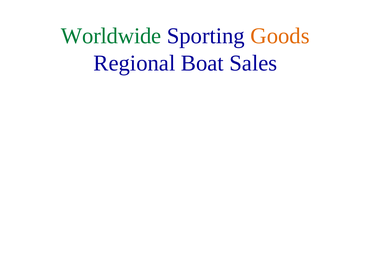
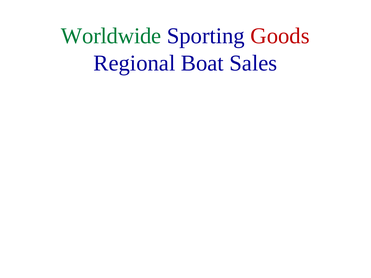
Goods colour: orange -> red
